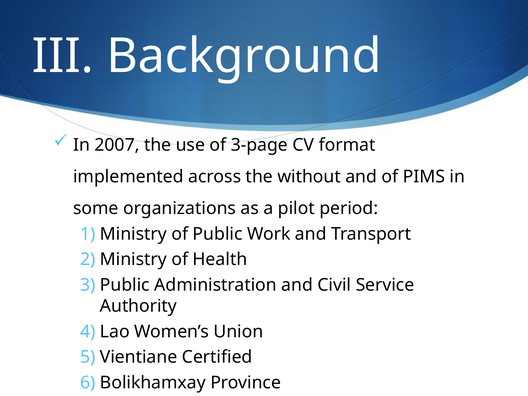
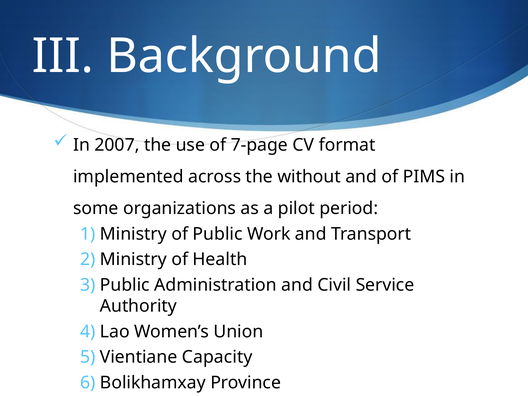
3-page: 3-page -> 7-page
Certified: Certified -> Capacity
